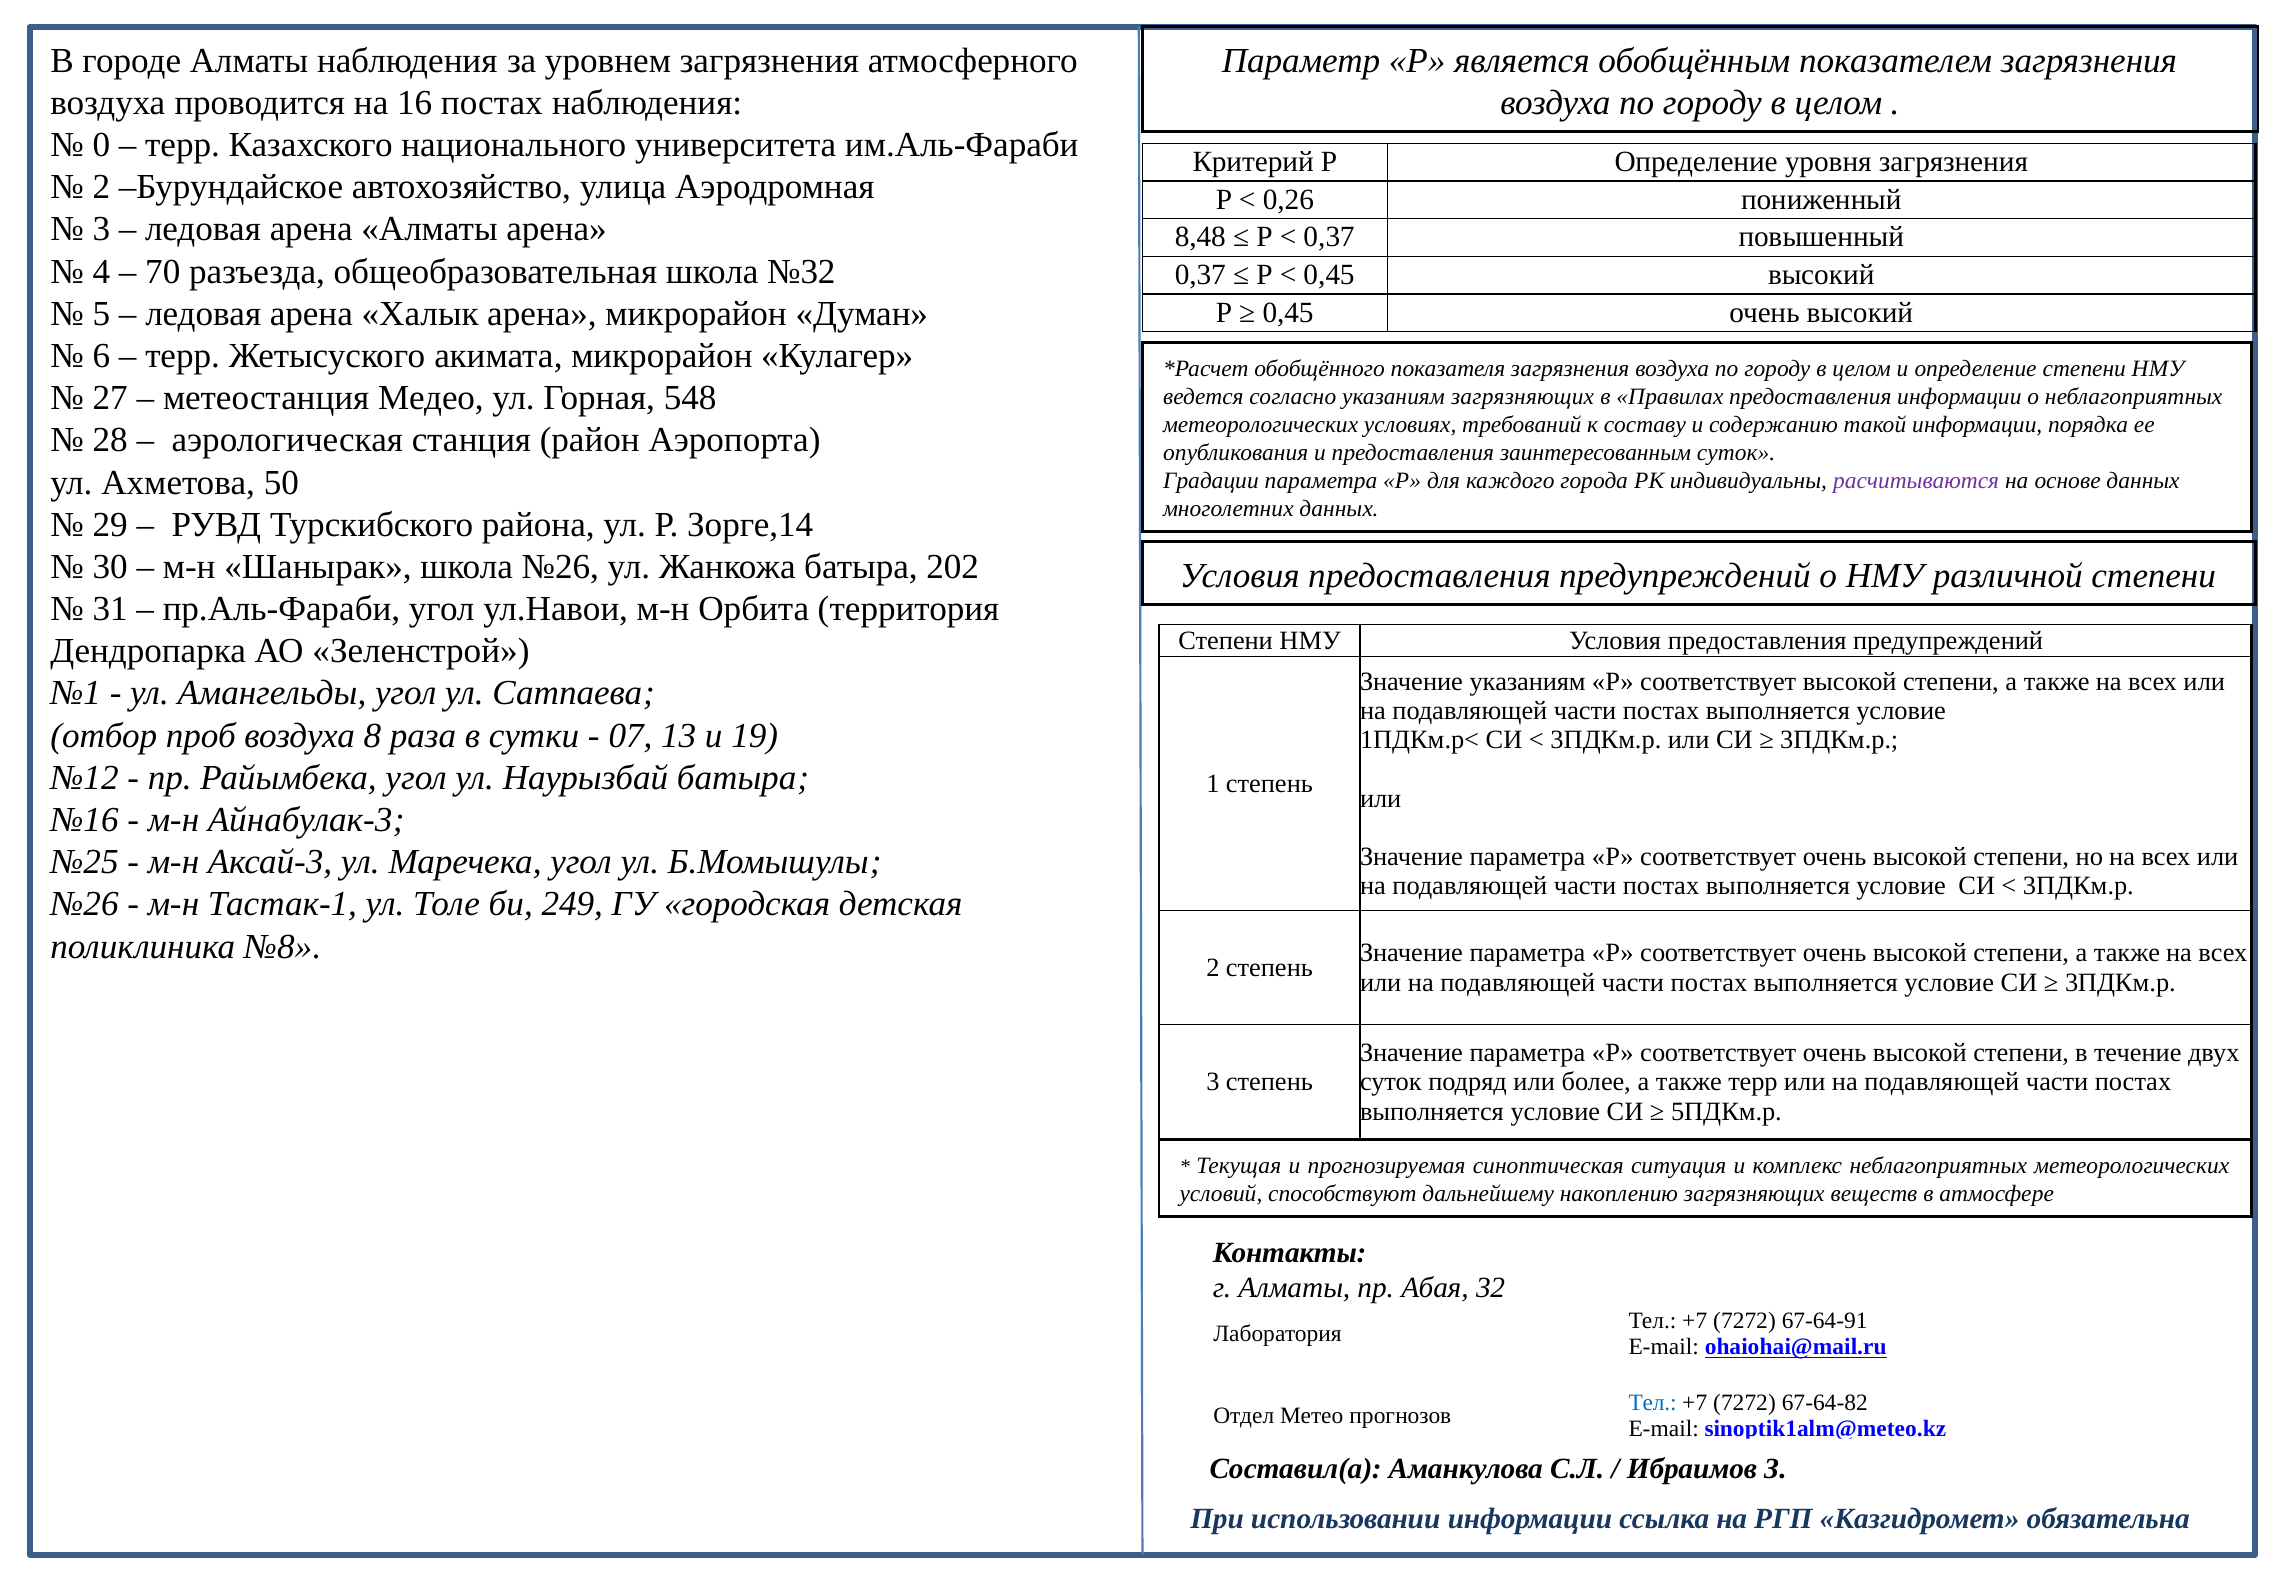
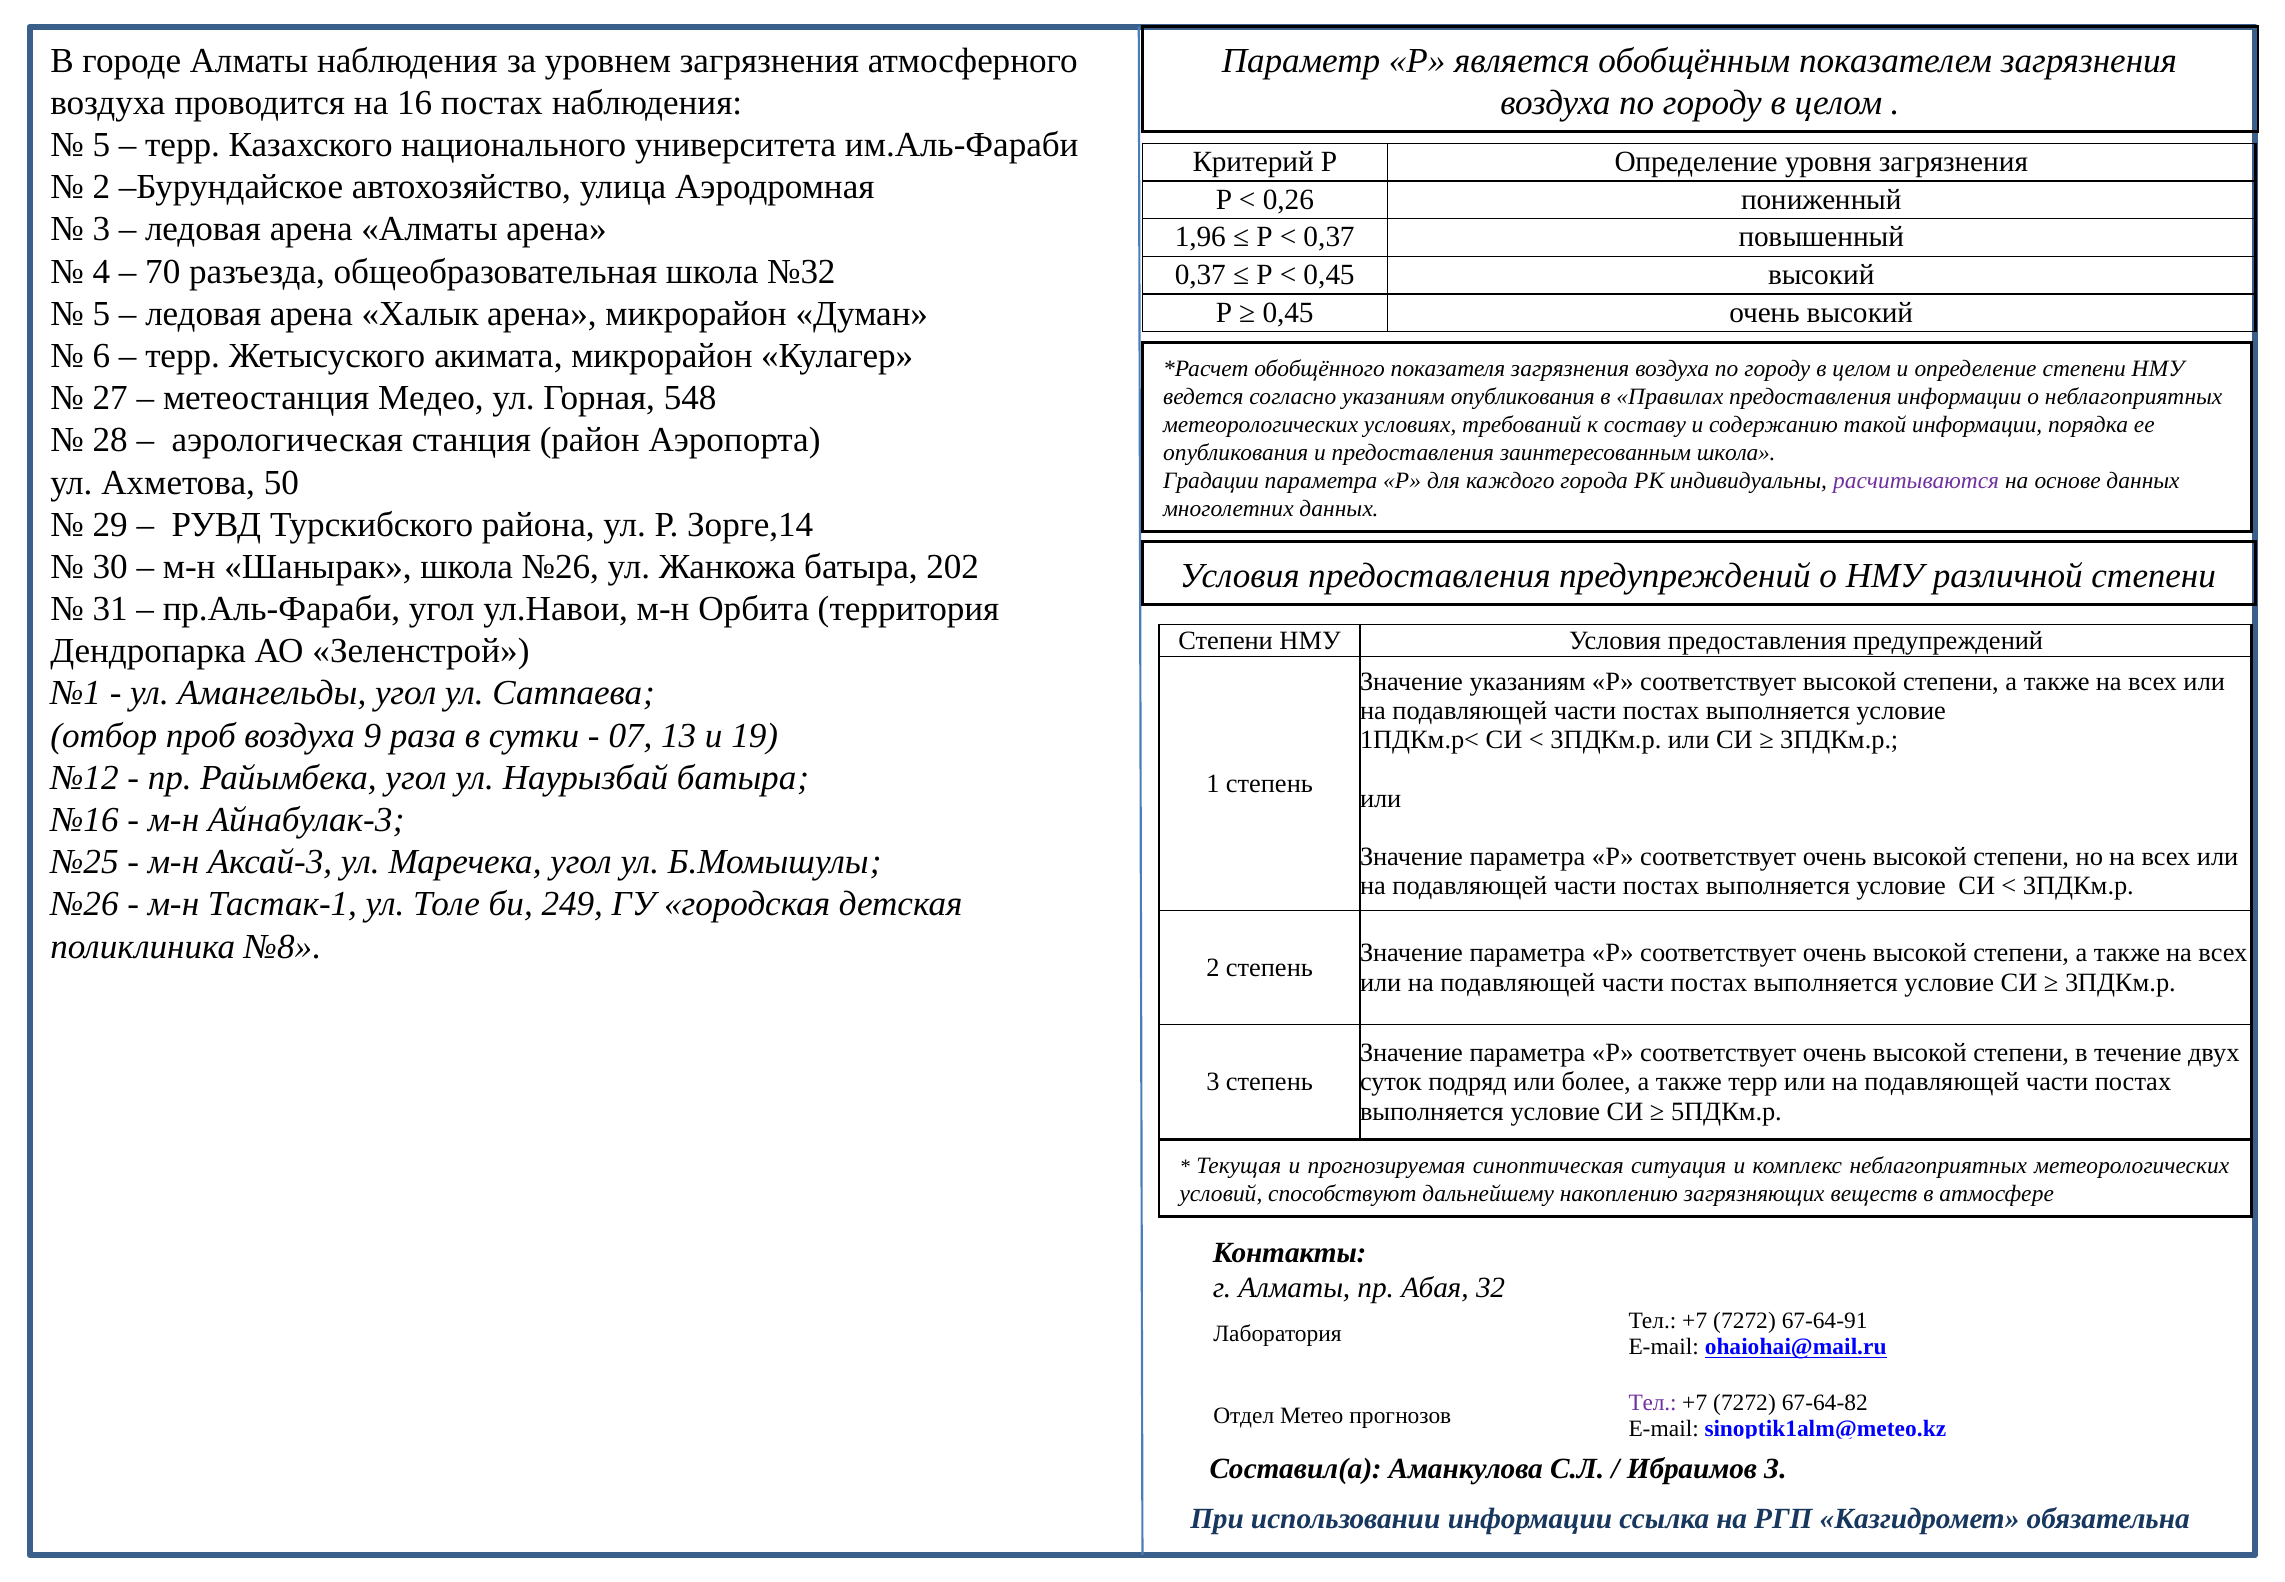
0 at (101, 145): 0 -> 5
8,48: 8,48 -> 1,96
указаниям загрязняющих: загрязняющих -> опубликования
заинтересованным суток: суток -> школа
8: 8 -> 9
Тел at (1653, 1403) colour: blue -> purple
